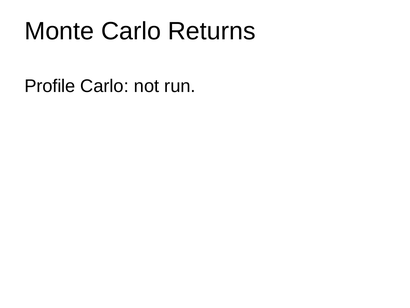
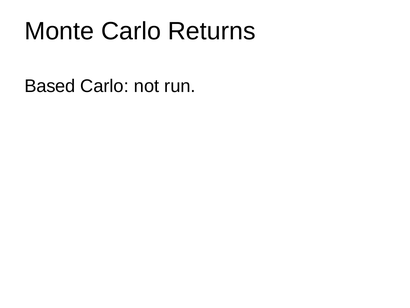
Profile: Profile -> Based
